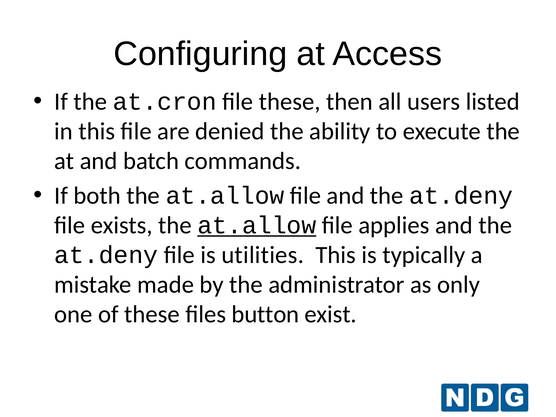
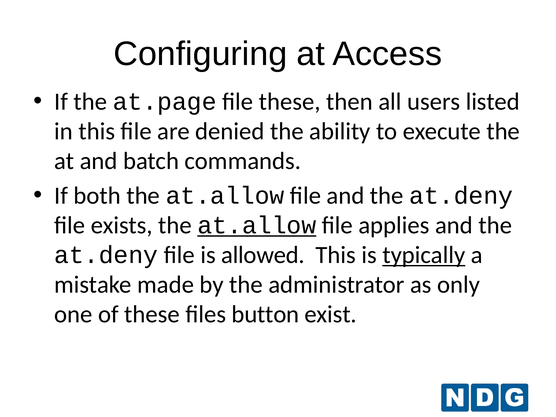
at.cron: at.cron -> at.page
utilities: utilities -> allowed
typically underline: none -> present
